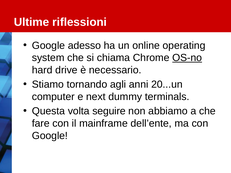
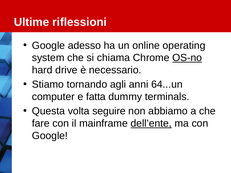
20...un: 20...un -> 64...un
next: next -> fatta
dell’ente underline: none -> present
